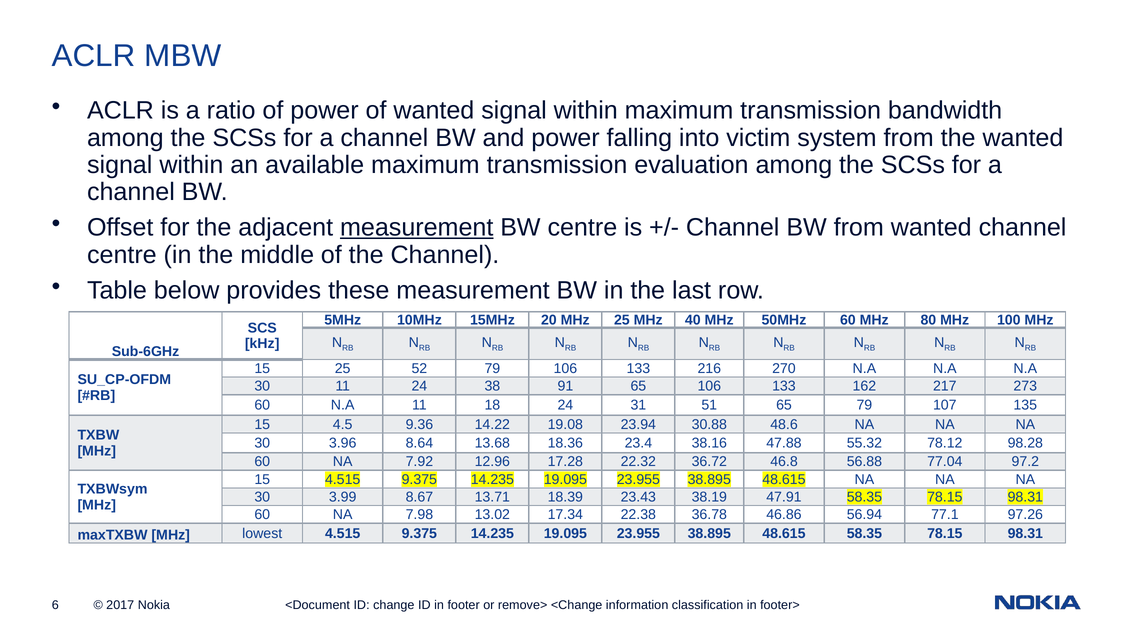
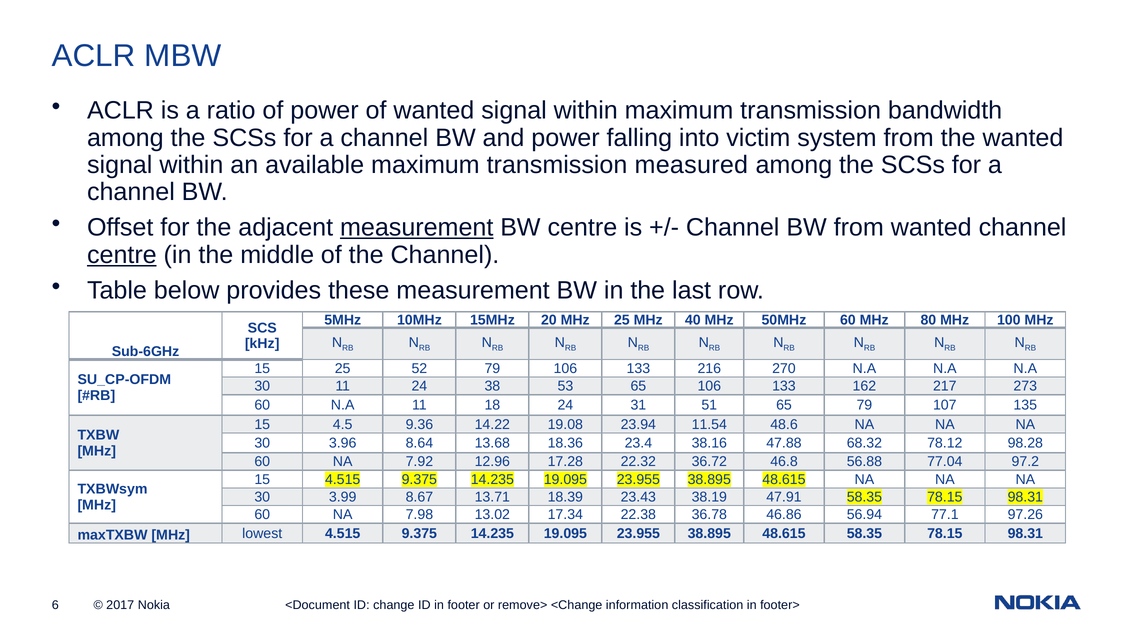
evaluation: evaluation -> measured
centre at (122, 255) underline: none -> present
91: 91 -> 53
30.88: 30.88 -> 11.54
55.32: 55.32 -> 68.32
